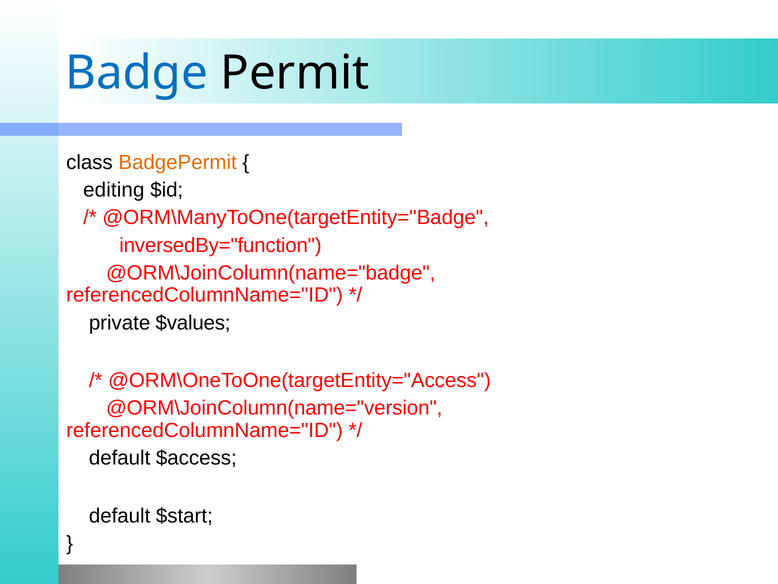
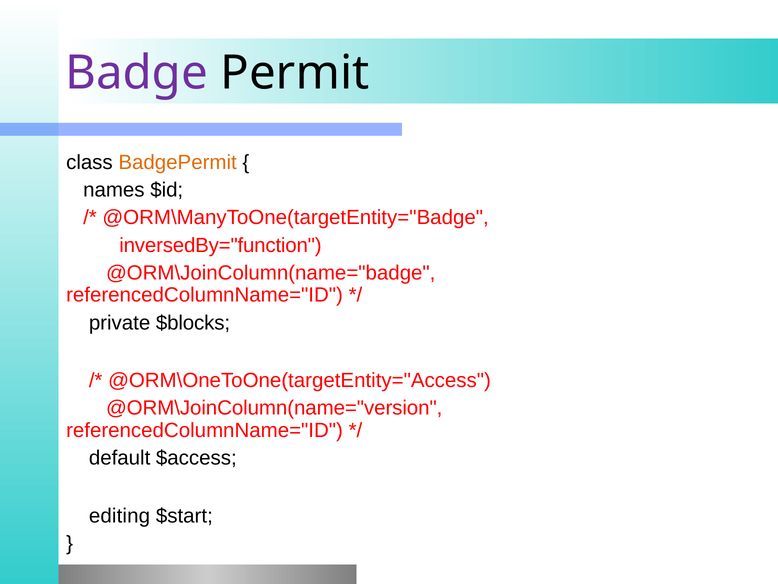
Badge colour: blue -> purple
editing: editing -> names
$values: $values -> $blocks
default at (120, 515): default -> editing
